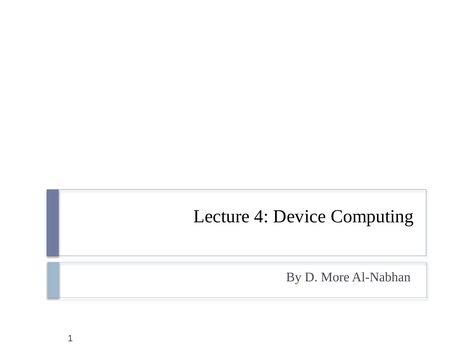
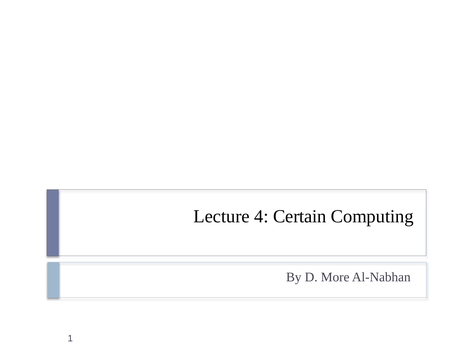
Device: Device -> Certain
